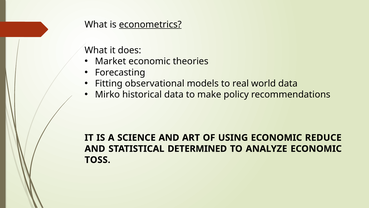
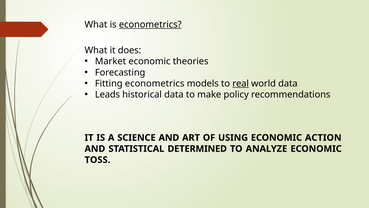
Fitting observational: observational -> econometrics
real underline: none -> present
Mirko: Mirko -> Leads
REDUCE: REDUCE -> ACTION
